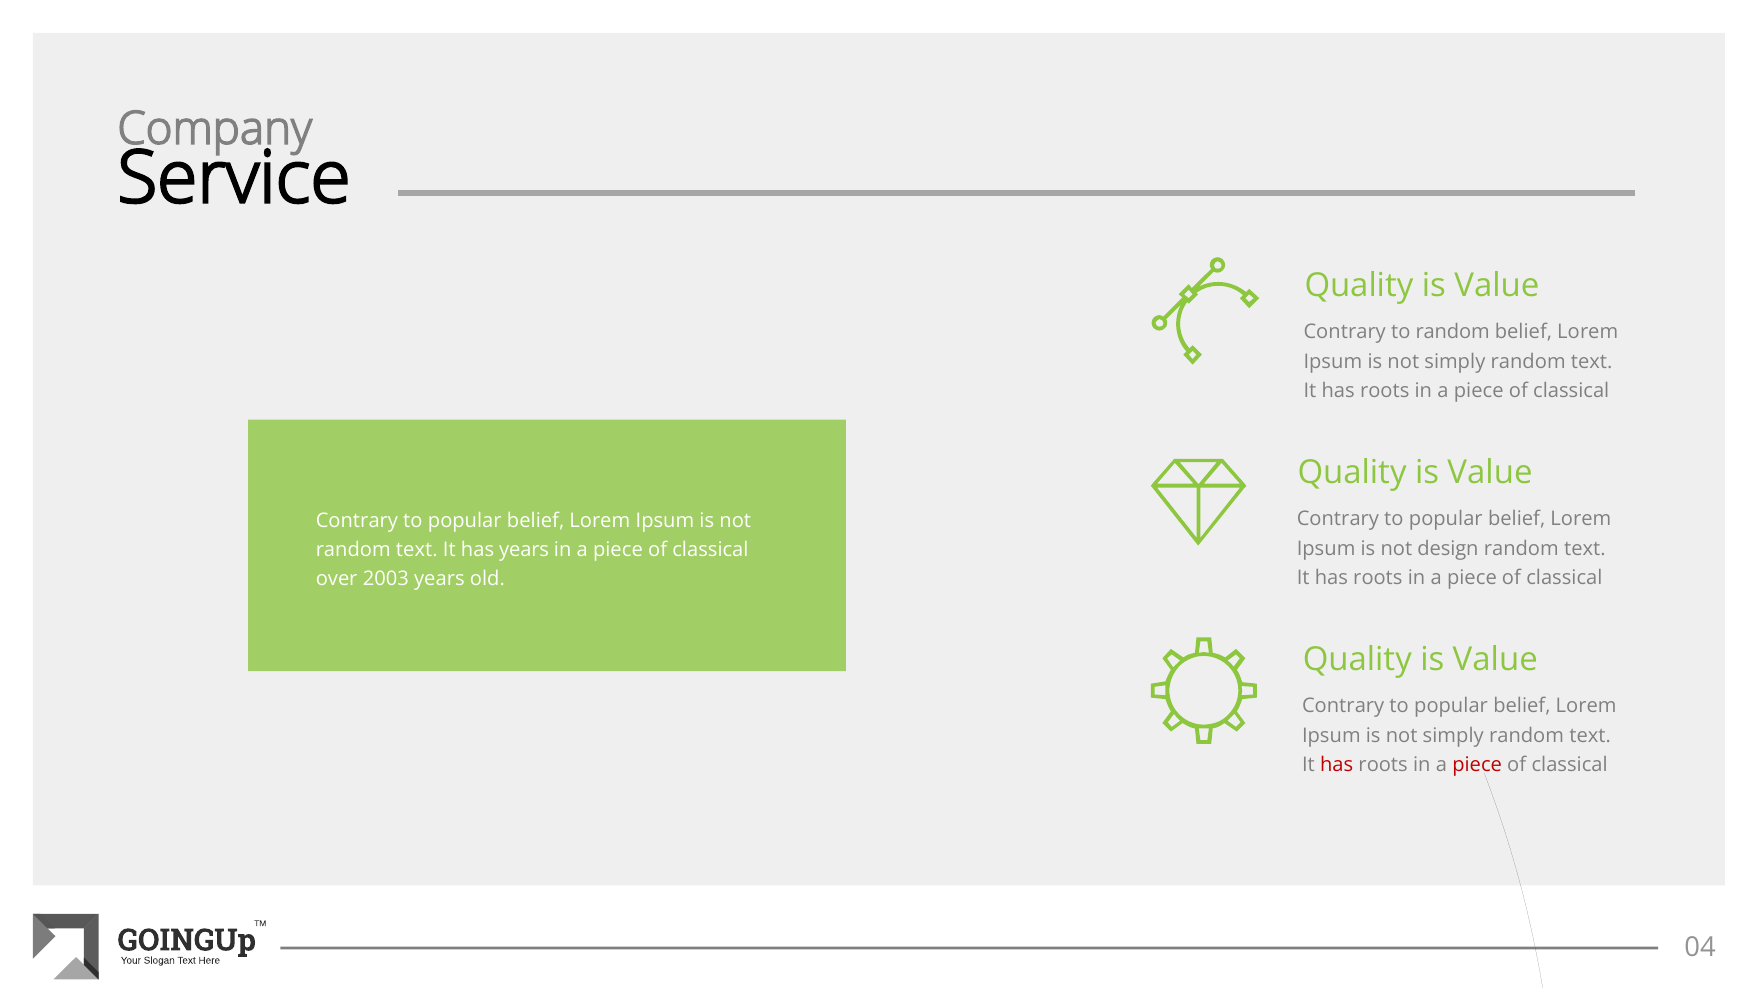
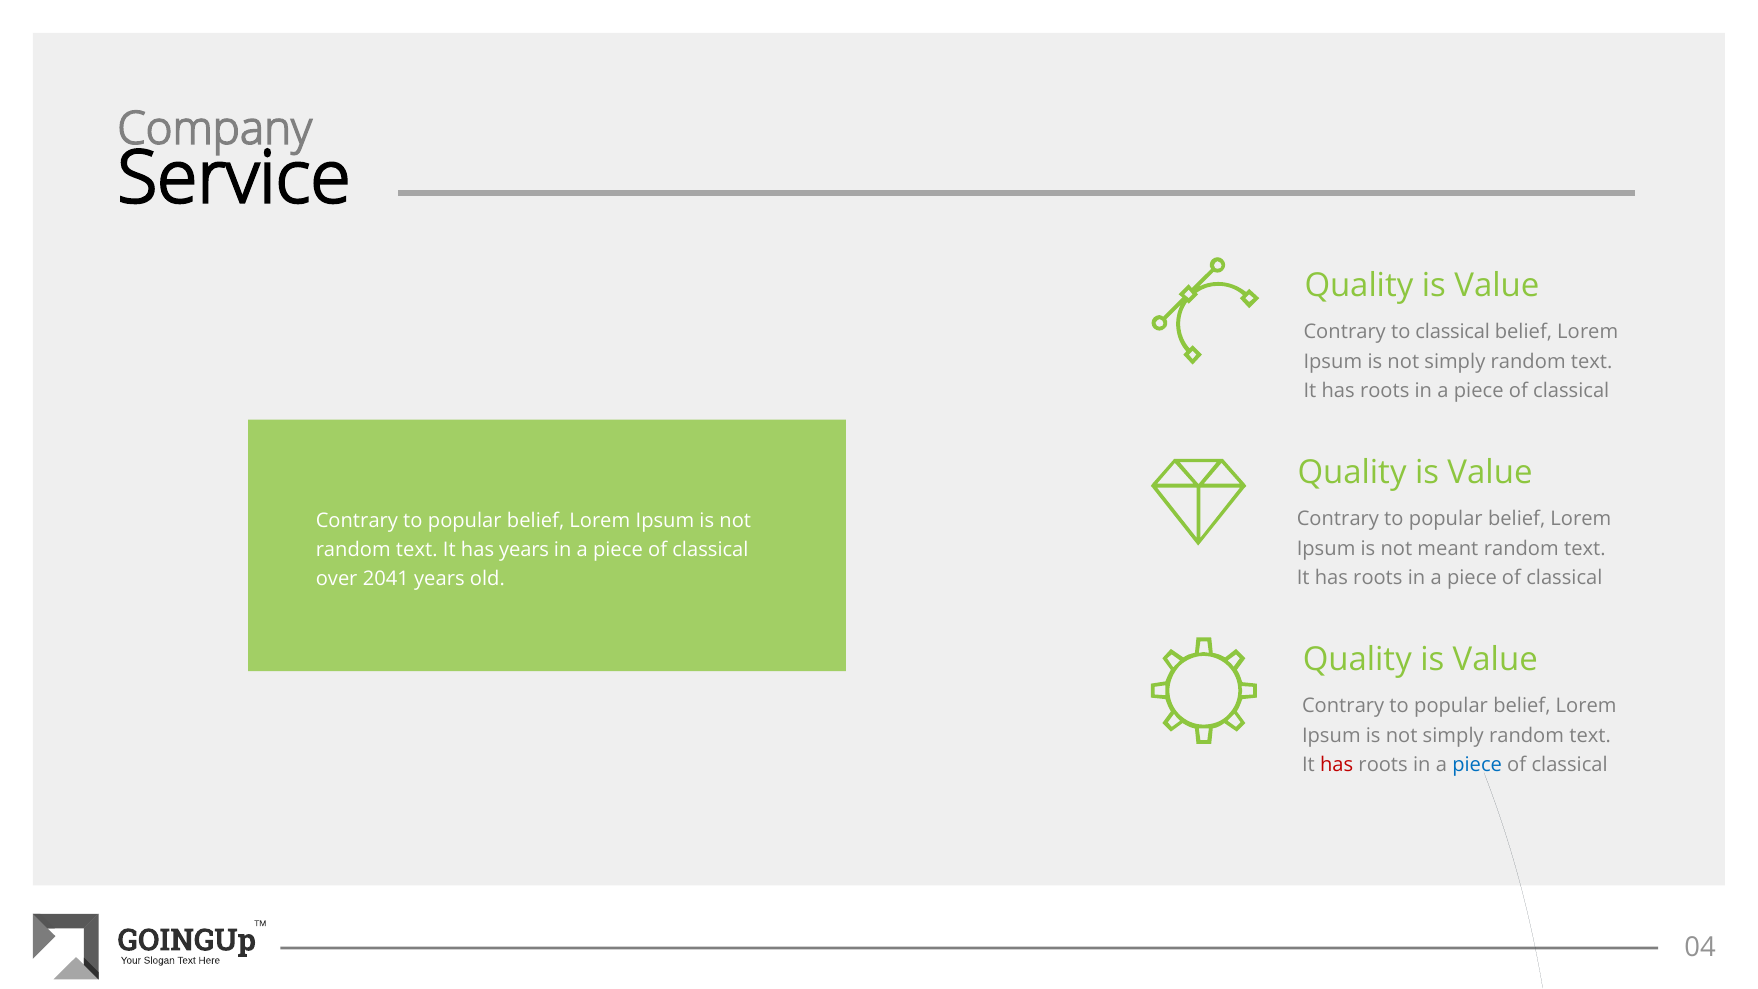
to random: random -> classical
design: design -> meant
2003: 2003 -> 2041
piece at (1477, 765) colour: red -> blue
